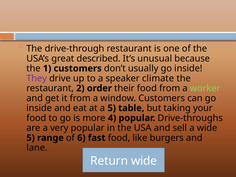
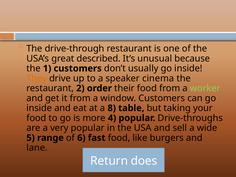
They colour: purple -> orange
climate: climate -> cinema
a 5: 5 -> 8
Return wide: wide -> does
